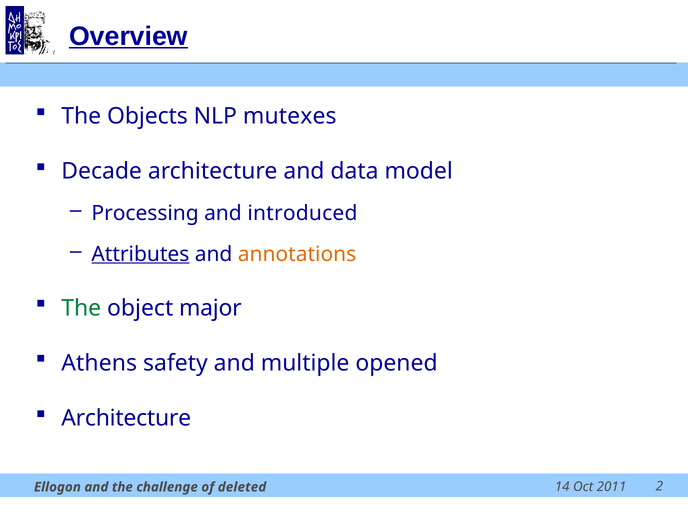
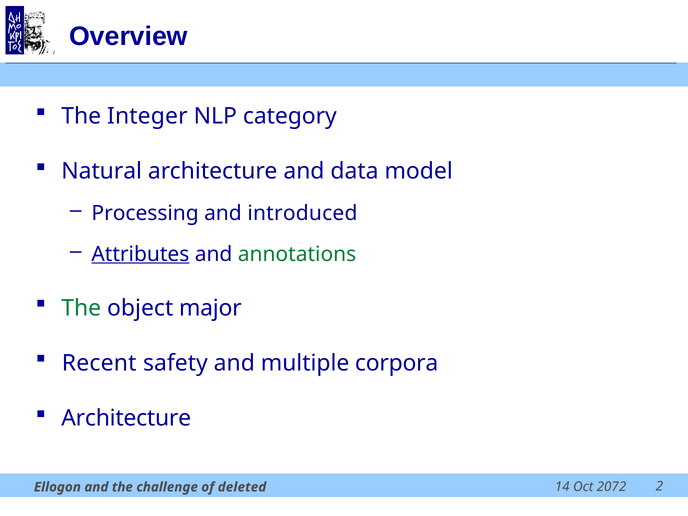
Overview underline: present -> none
Objects: Objects -> Integer
mutexes: mutexes -> category
Decade: Decade -> Natural
annotations colour: orange -> green
Athens: Athens -> Recent
opened: opened -> corpora
2011: 2011 -> 2072
